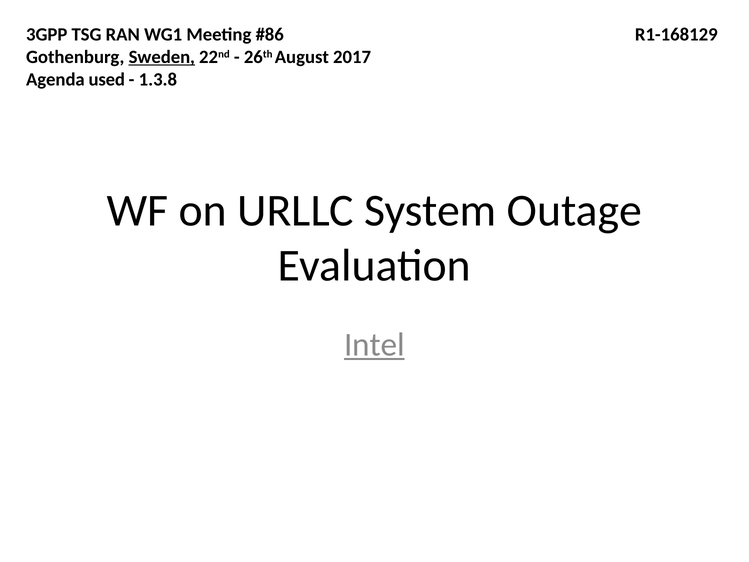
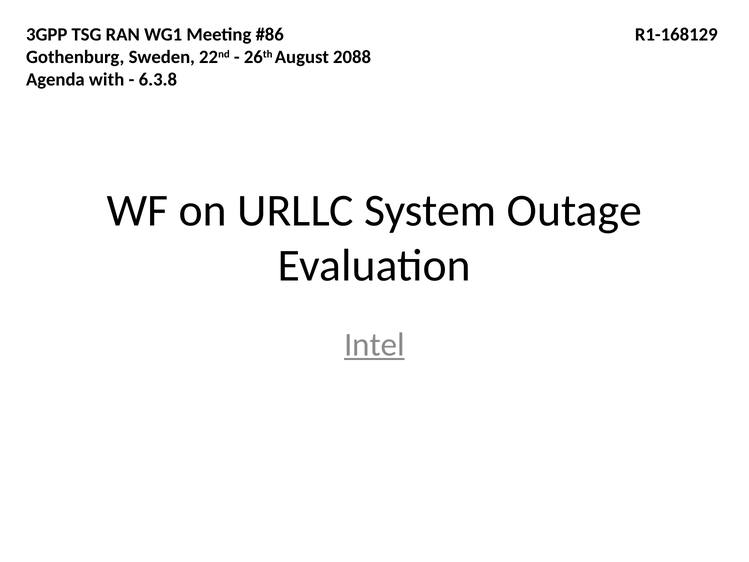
Sweden underline: present -> none
2017: 2017 -> 2088
used: used -> with
1.3.8: 1.3.8 -> 6.3.8
